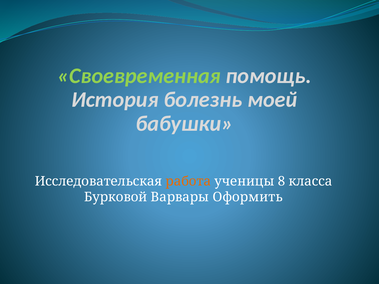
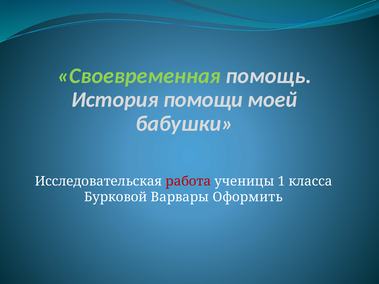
болезнь: болезнь -> помощи
работа colour: orange -> red
8: 8 -> 1
